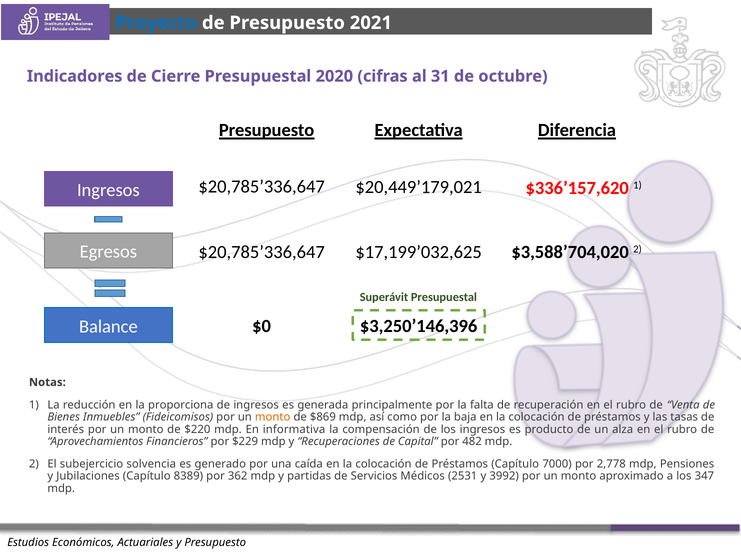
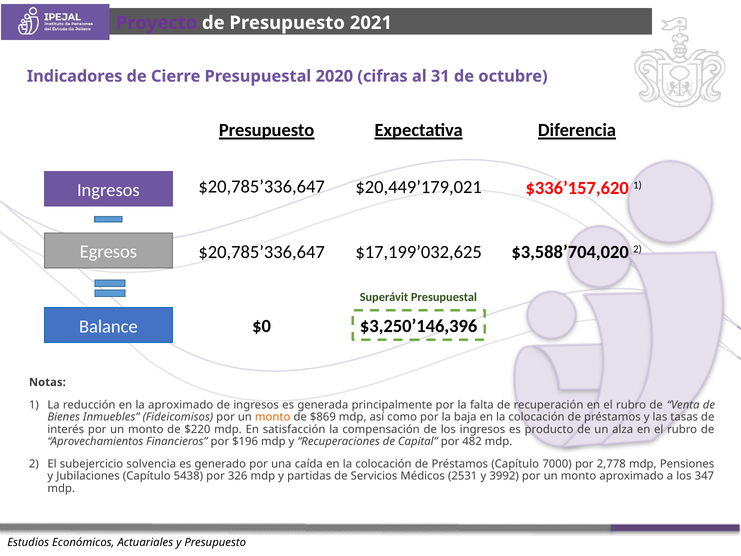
Proyecto colour: blue -> purple
la proporciona: proporciona -> aproximado
informativa: informativa -> satisfacción
$229: $229 -> $196
8389: 8389 -> 5438
362: 362 -> 326
